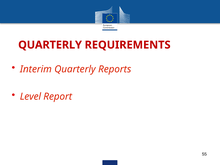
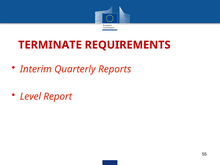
QUARTERLY at (50, 45): QUARTERLY -> TERMINATE
